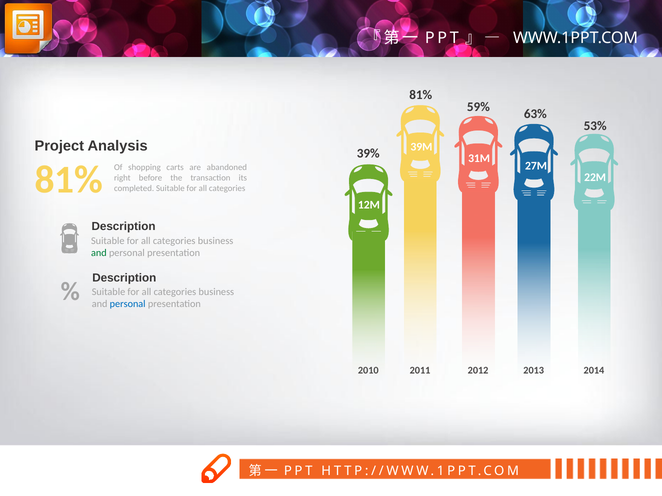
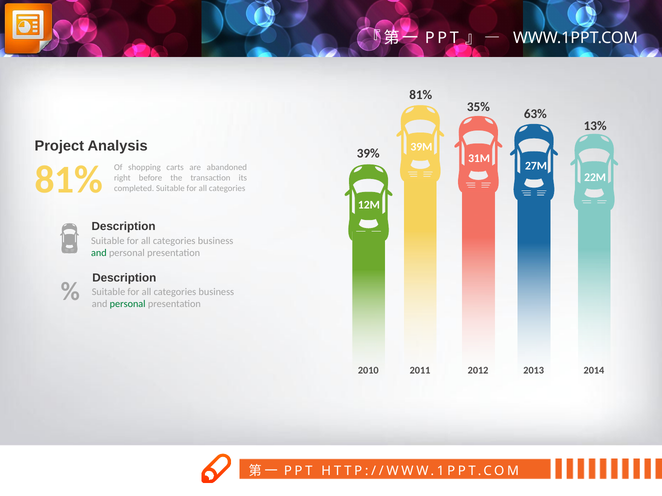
59%: 59% -> 35%
53%: 53% -> 13%
personal at (128, 304) colour: blue -> green
